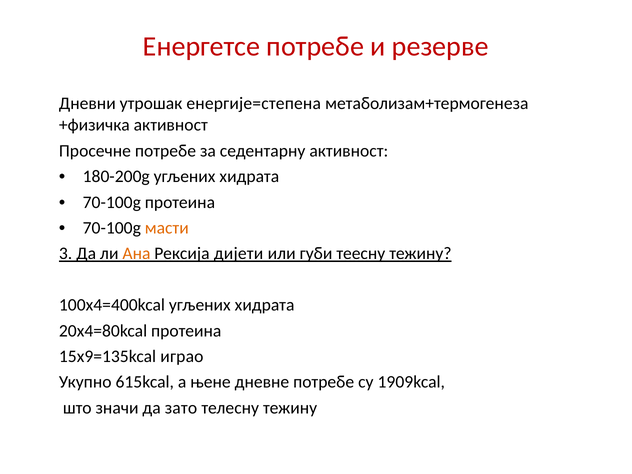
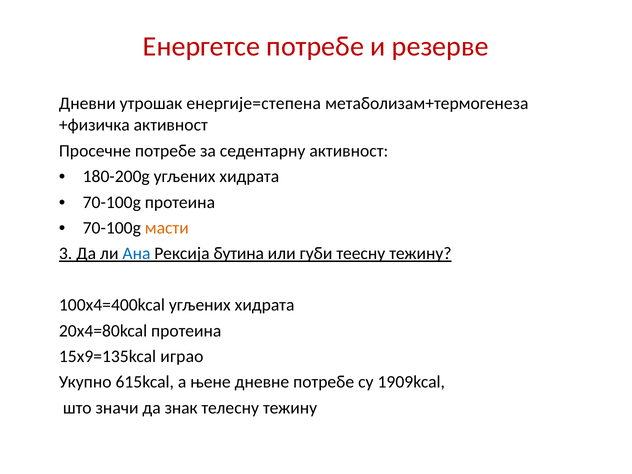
Ана colour: orange -> blue
дијети: дијети -> бутина
зато: зато -> знак
